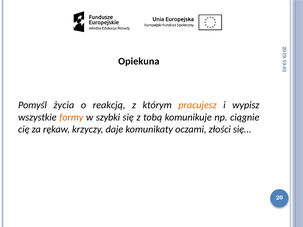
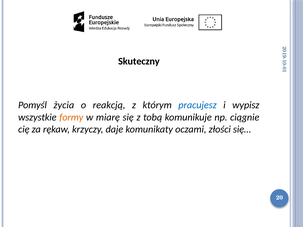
Opiekuna: Opiekuna -> Skuteczny
pracujesz colour: orange -> blue
szybki: szybki -> miarę
